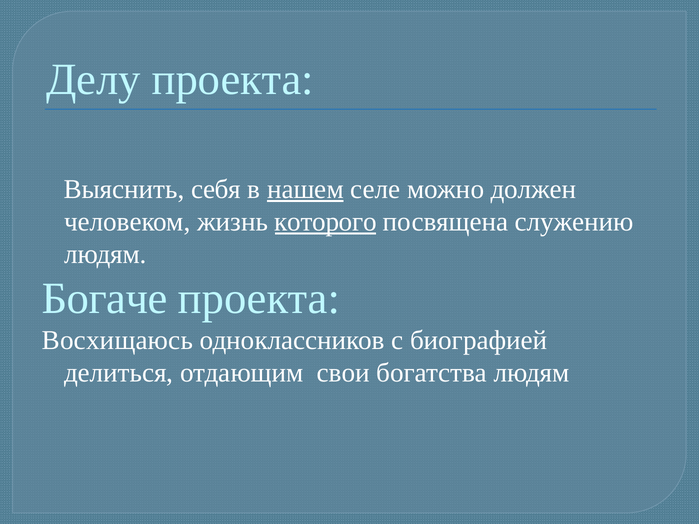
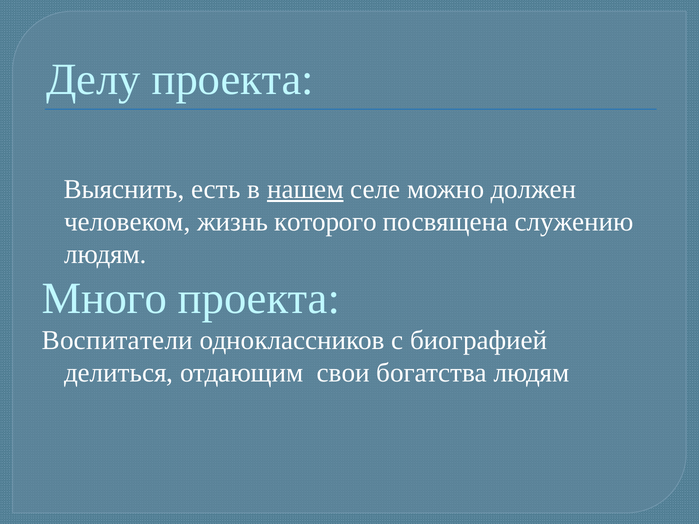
себя: себя -> есть
которого underline: present -> none
Богаче: Богаче -> Много
Восхищаюсь: Восхищаюсь -> Воспитатели
